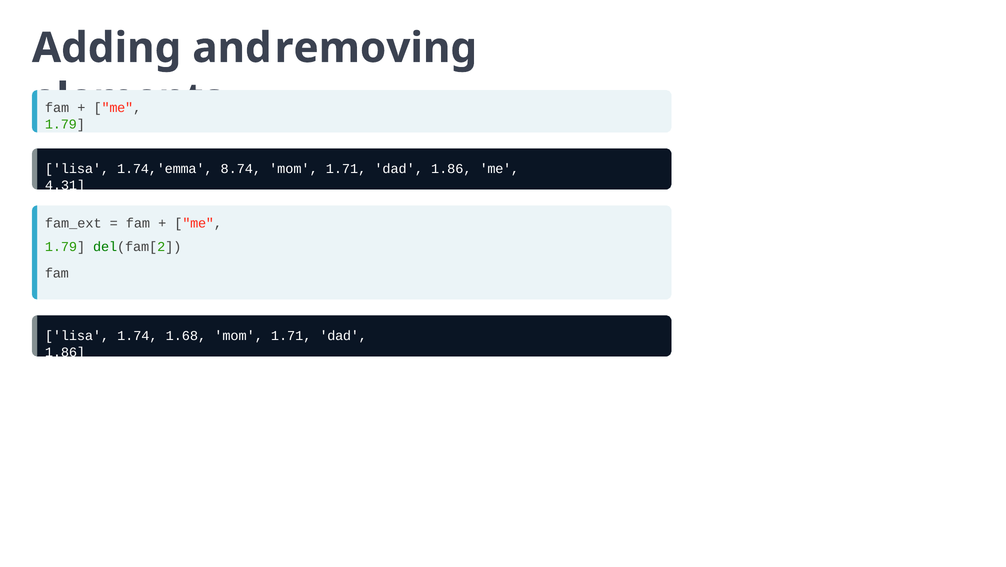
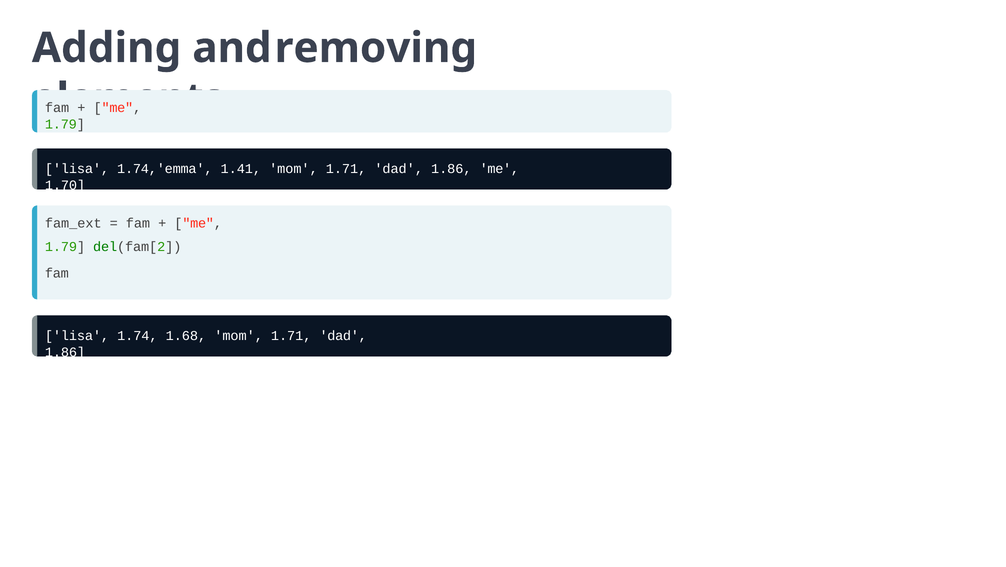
8.74: 8.74 -> 1.41
4.31: 4.31 -> 1.70
